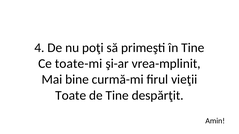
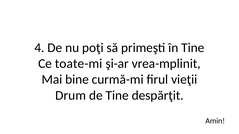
Toate: Toate -> Drum
